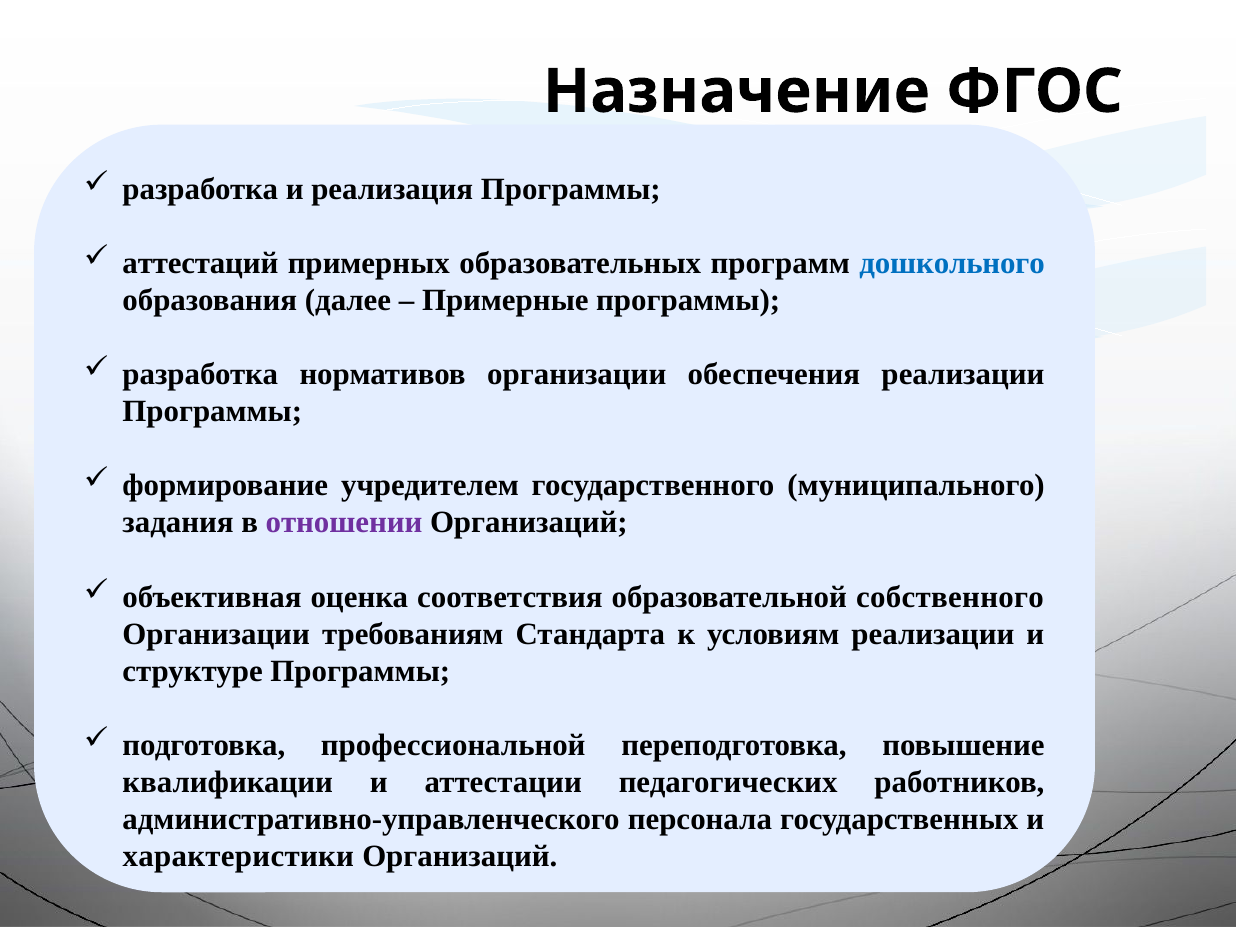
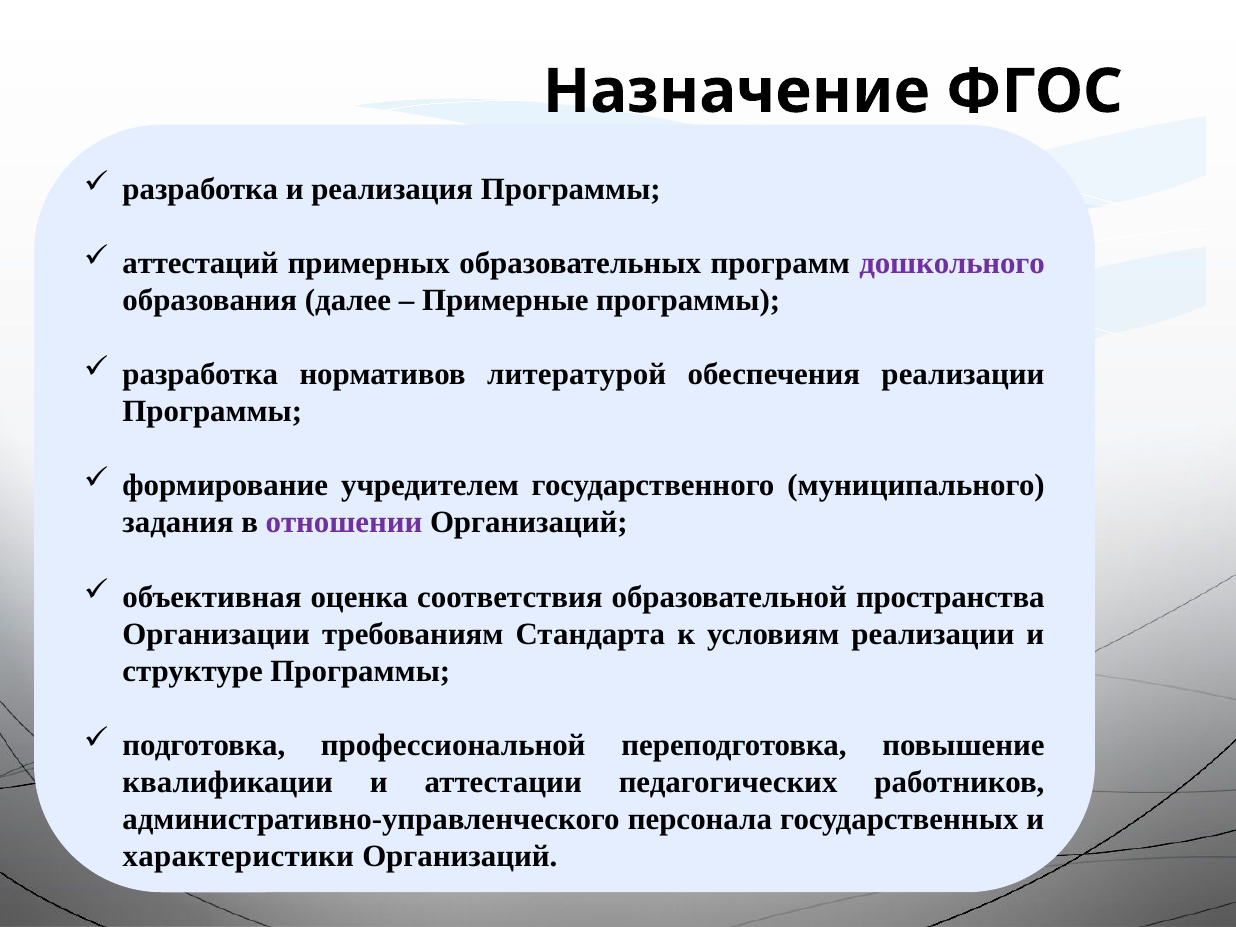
дошкольного colour: blue -> purple
нормативов организации: организации -> литературой
собственного: собственного -> пространства
